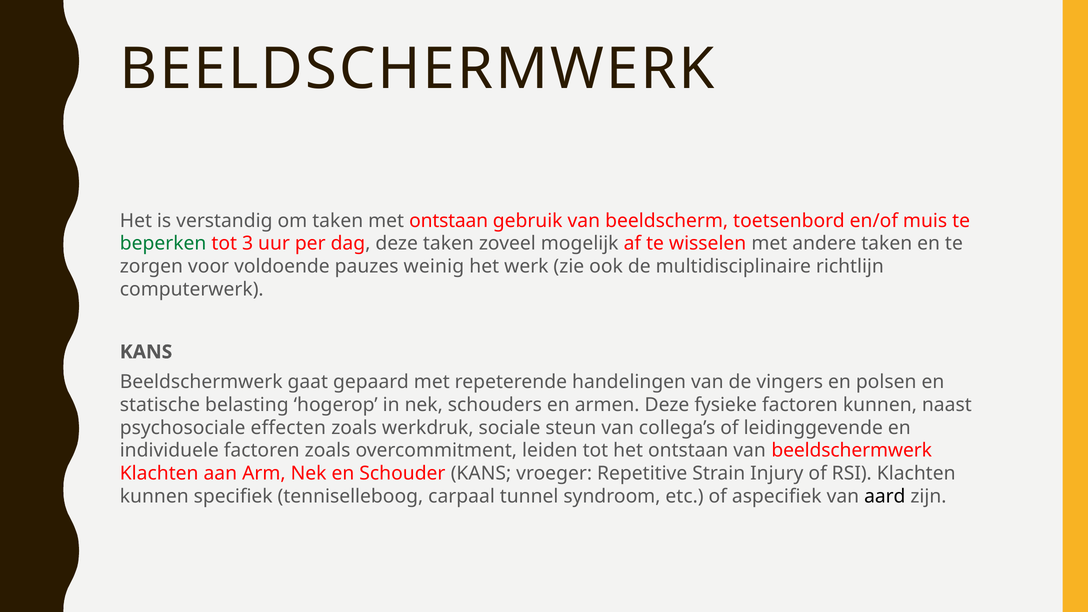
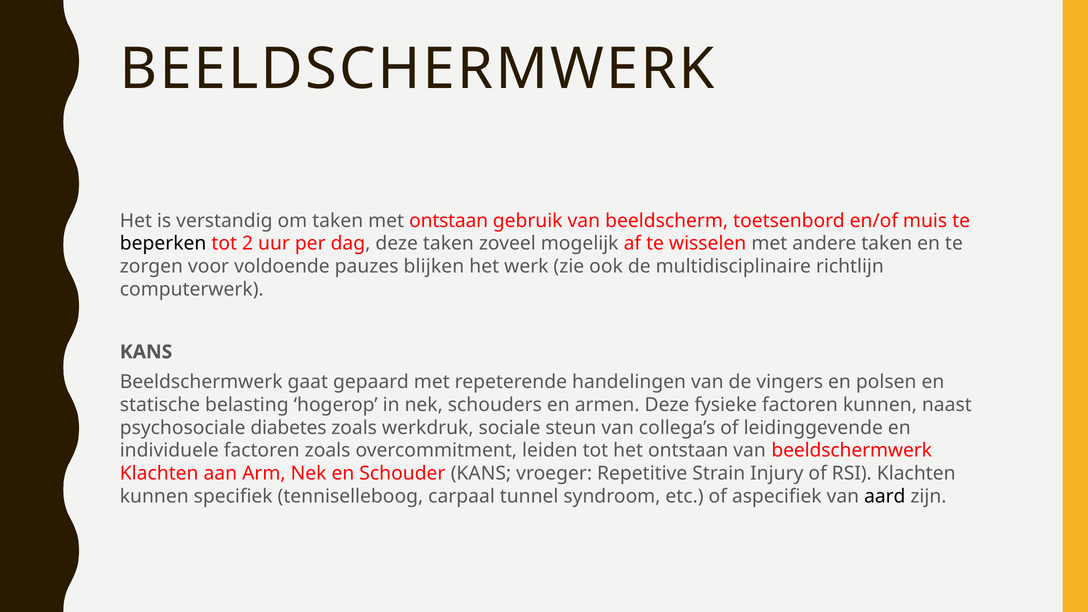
beperken colour: green -> black
3: 3 -> 2
weinig: weinig -> blijken
effecten: effecten -> diabetes
